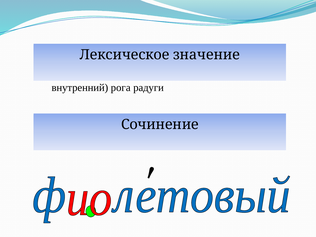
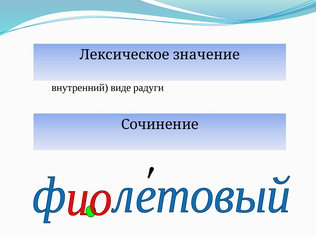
рога: рога -> виде
